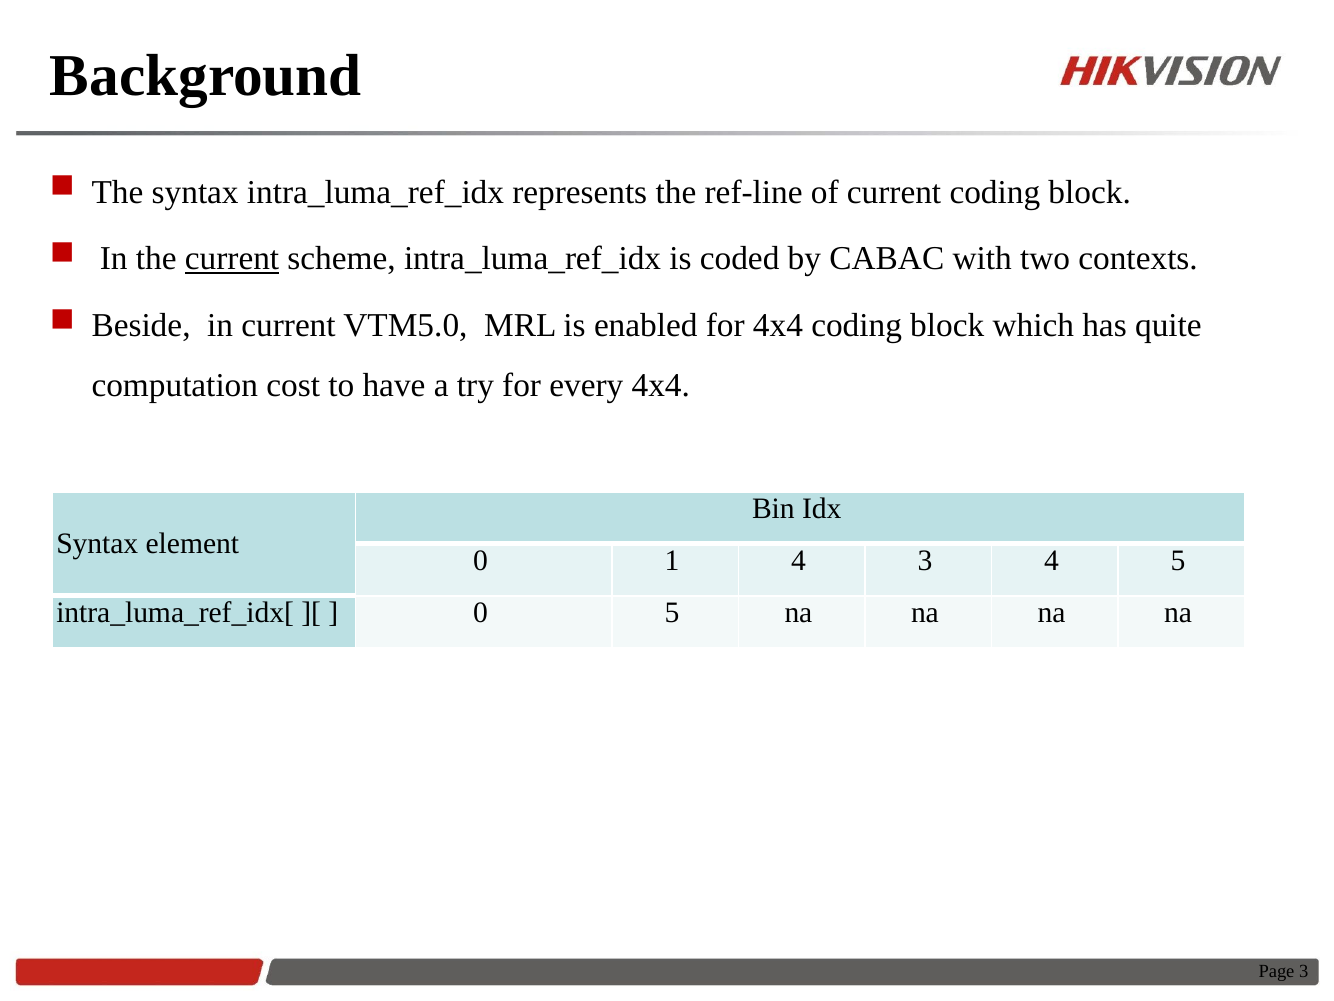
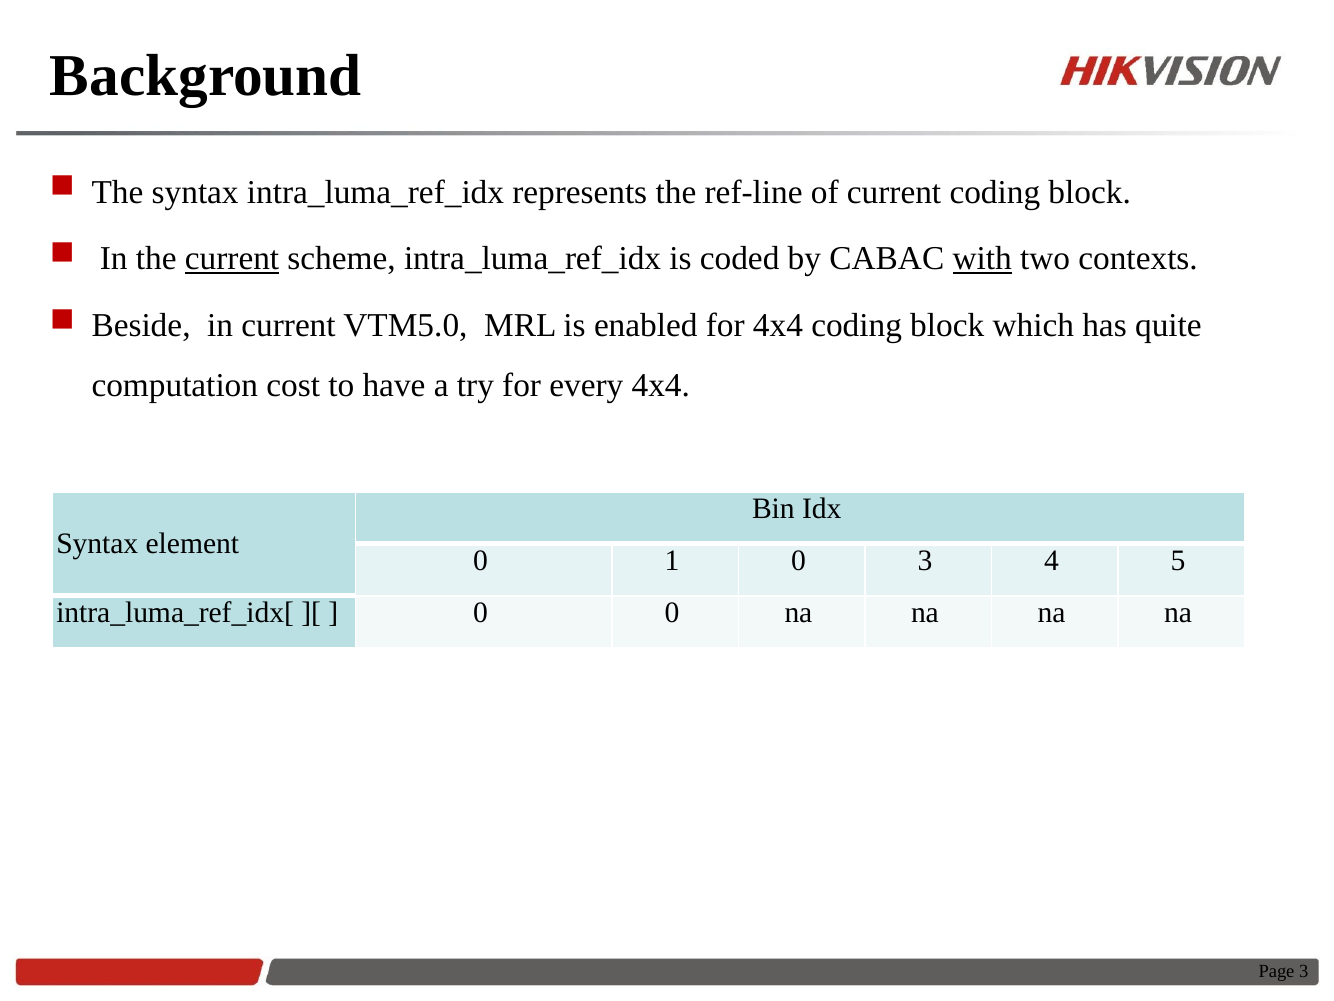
with underline: none -> present
1 4: 4 -> 0
0 5: 5 -> 0
